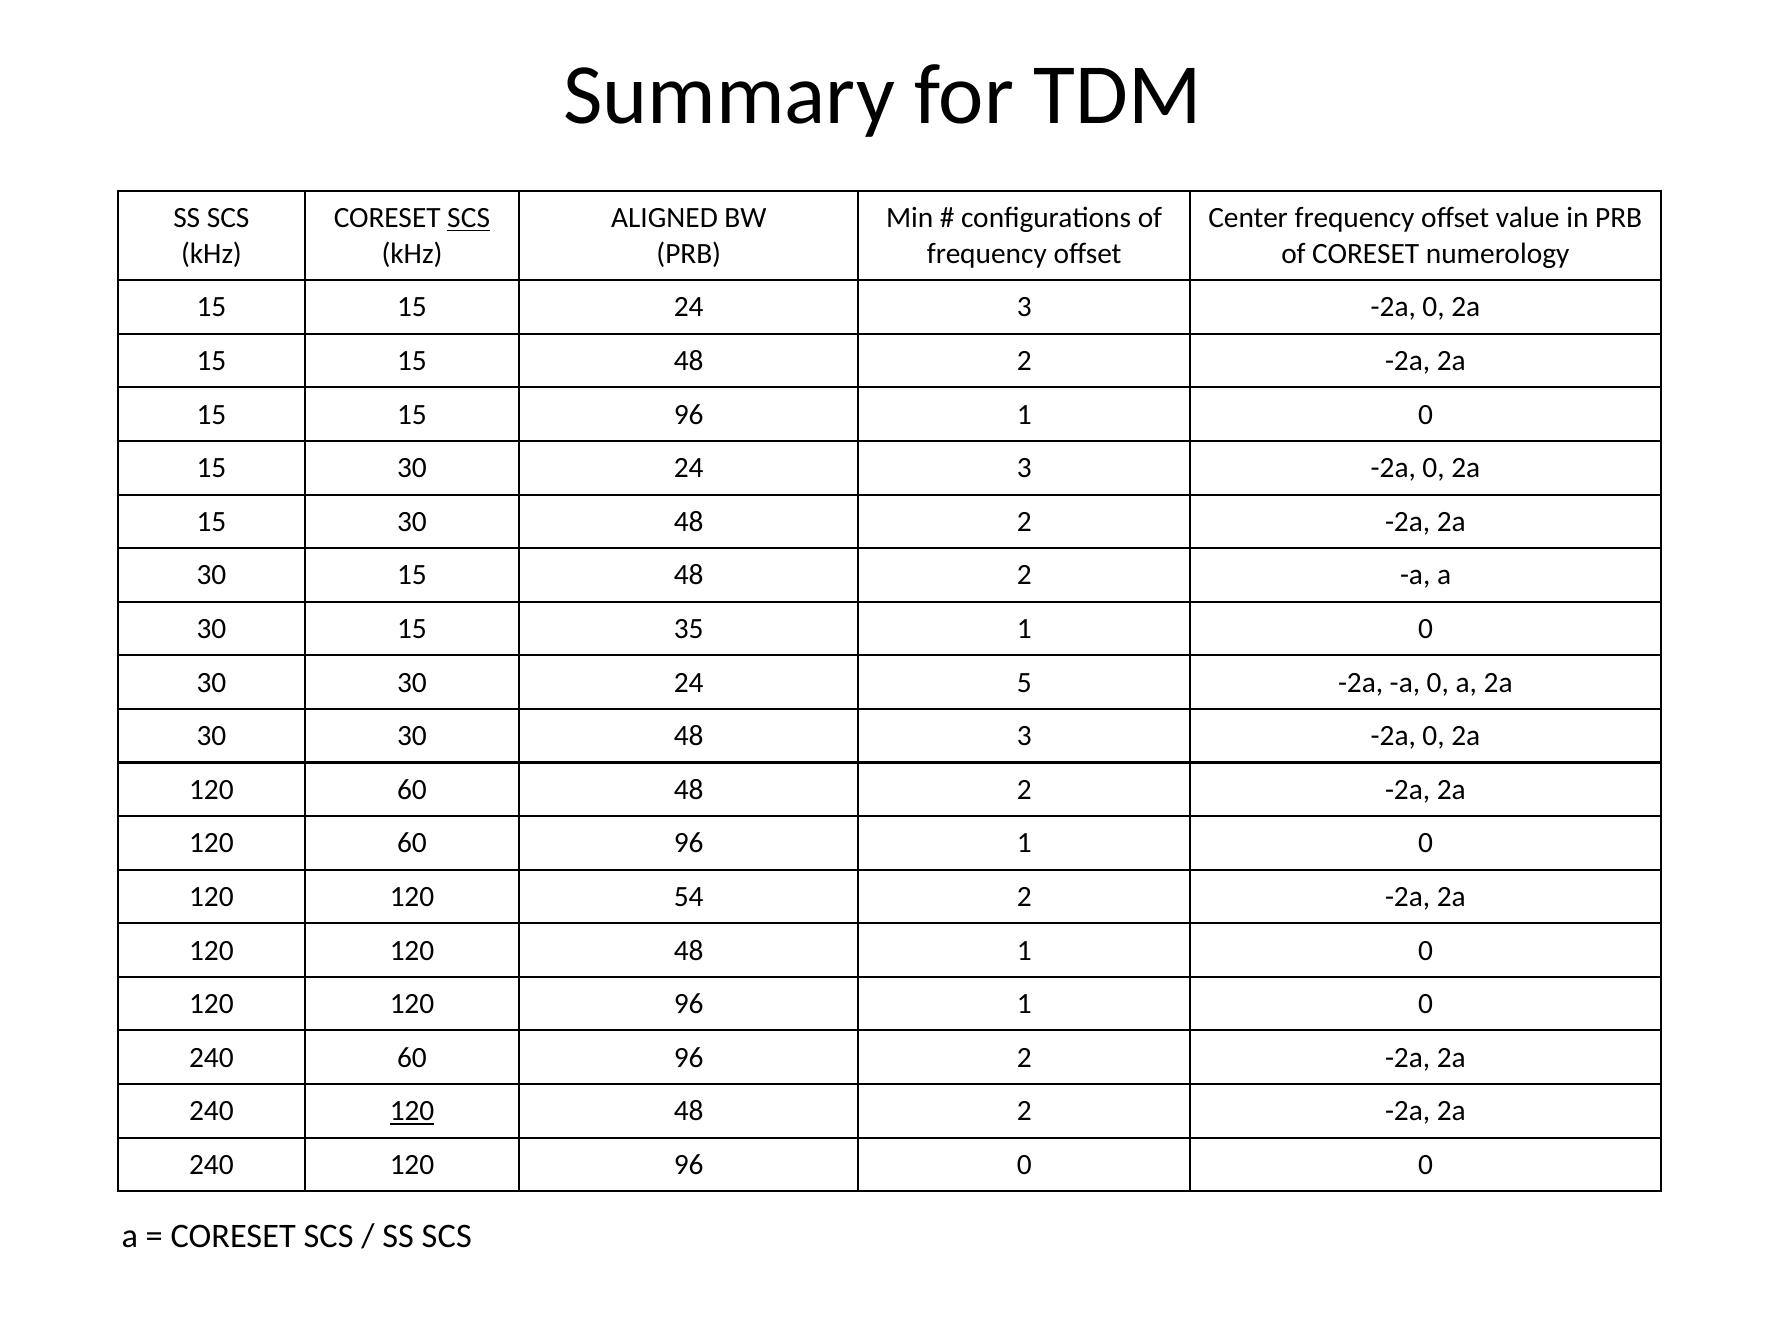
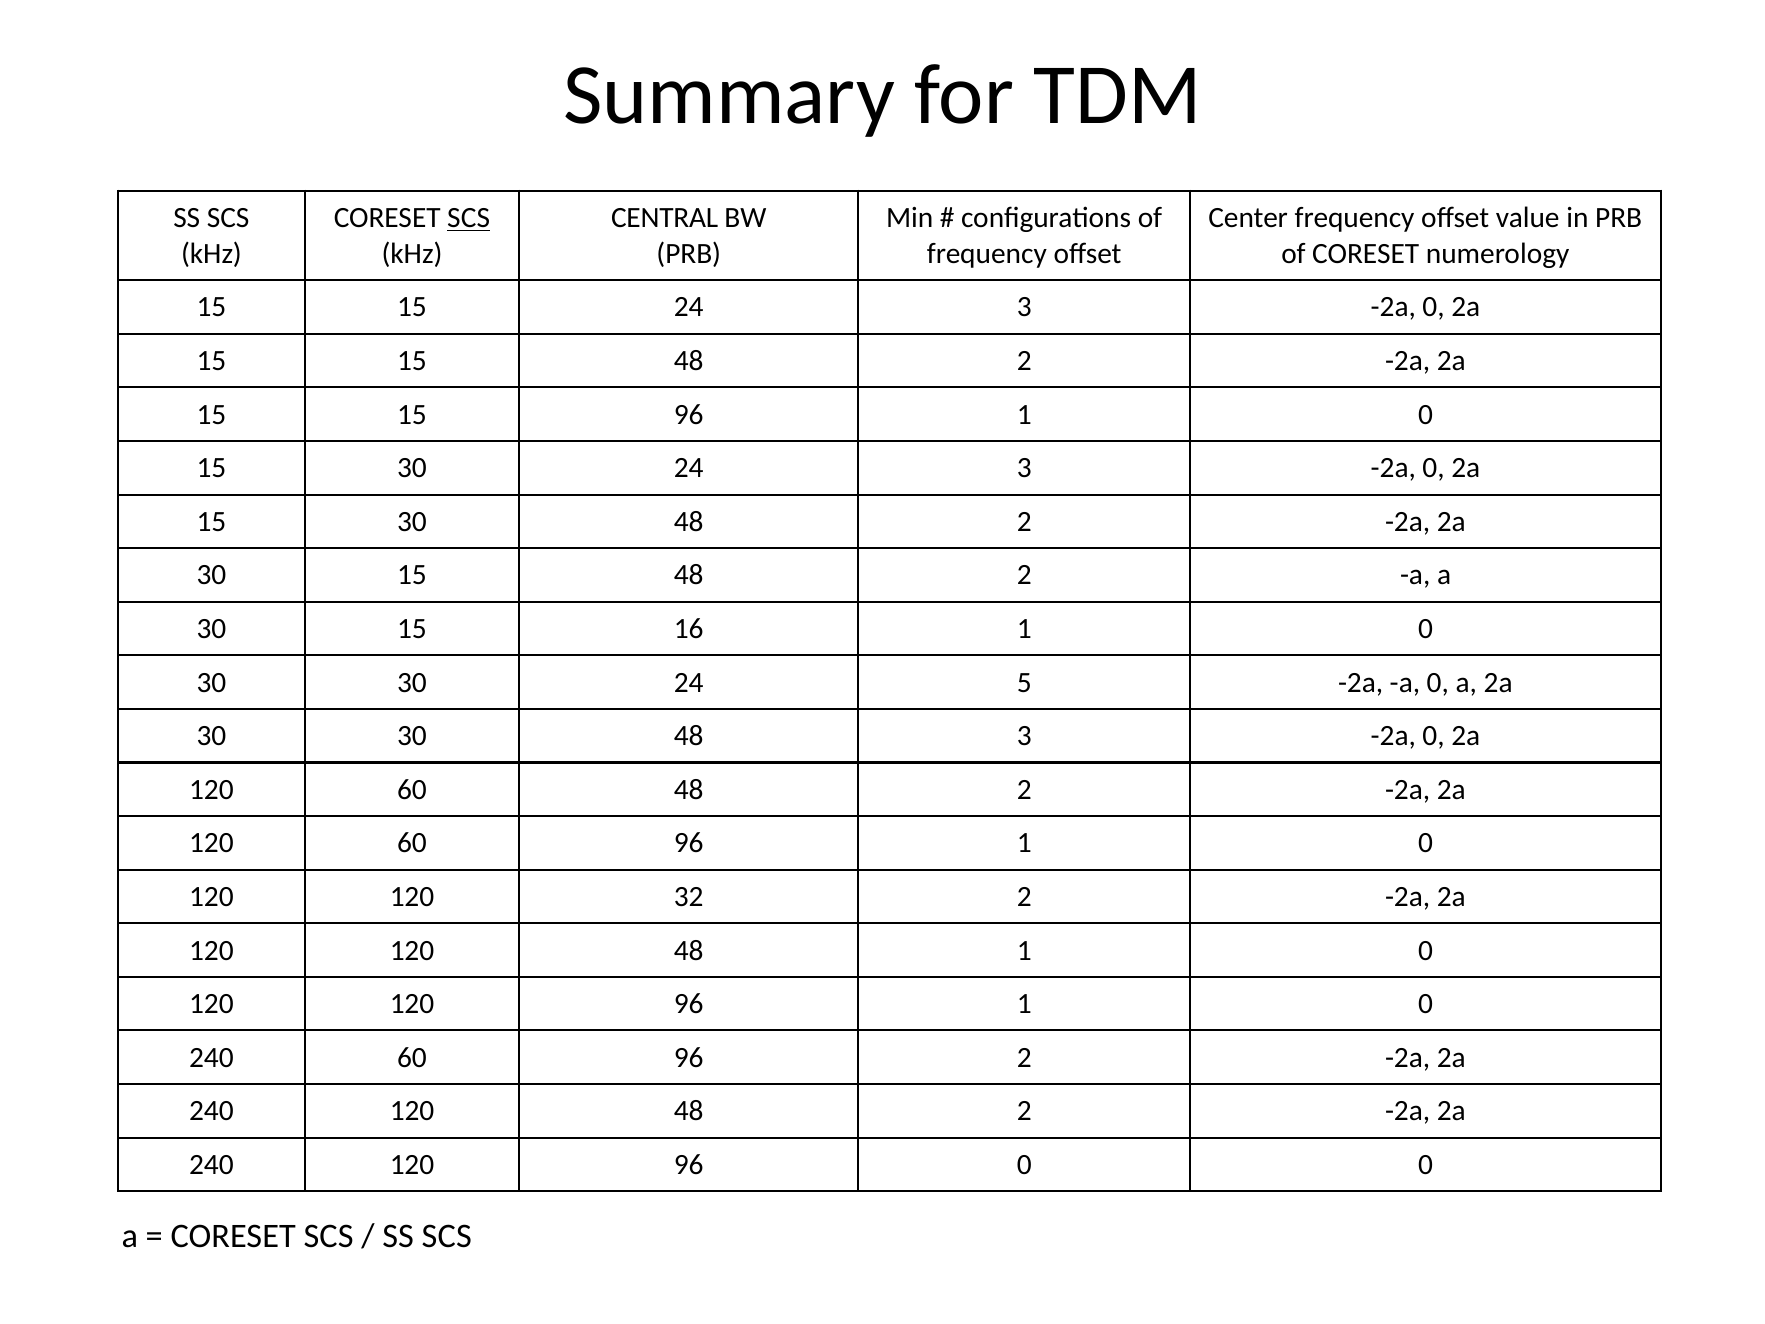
ALIGNED: ALIGNED -> CENTRAL
35: 35 -> 16
54: 54 -> 32
120 at (412, 1111) underline: present -> none
